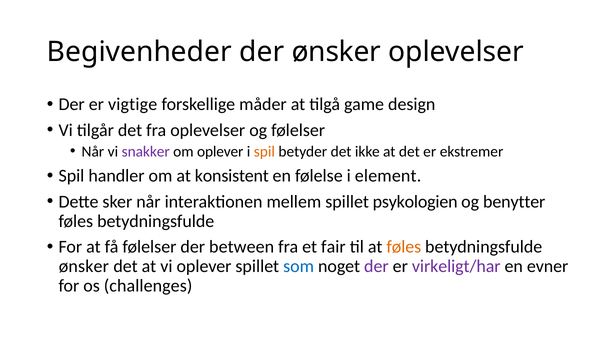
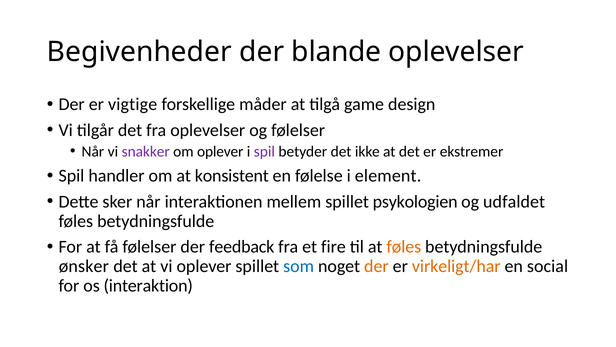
der ønsker: ønsker -> blande
spil at (264, 151) colour: orange -> purple
benytter: benytter -> udfaldet
between: between -> feedback
fair: fair -> fire
der at (376, 266) colour: purple -> orange
virkeligt/har colour: purple -> orange
evner: evner -> social
challenges: challenges -> interaktion
